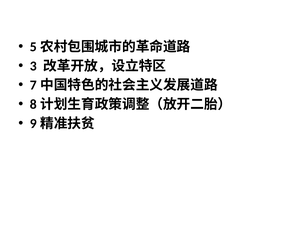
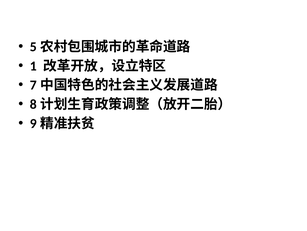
3: 3 -> 1
